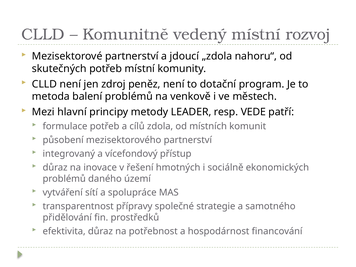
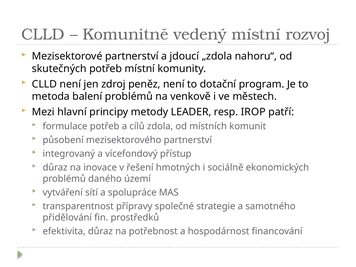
VEDE: VEDE -> IROP
